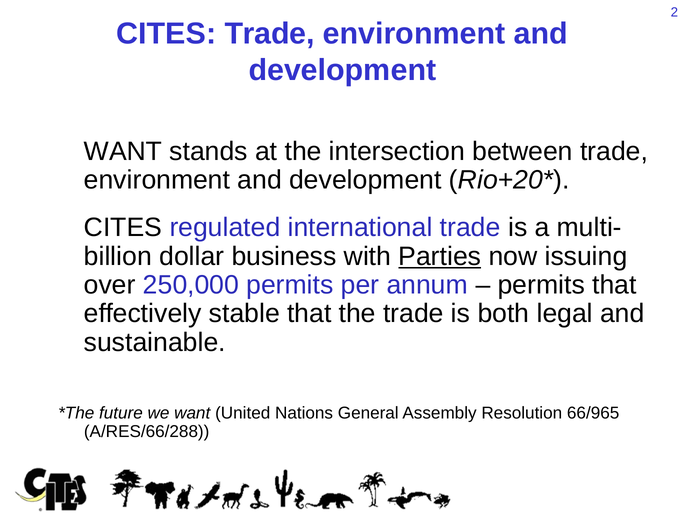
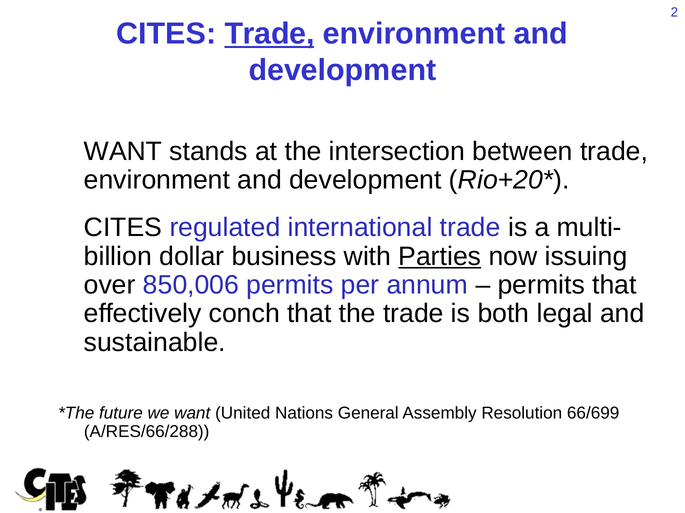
Trade at (270, 34) underline: none -> present
250,000: 250,000 -> 850,006
stable: stable -> conch
66/965: 66/965 -> 66/699
